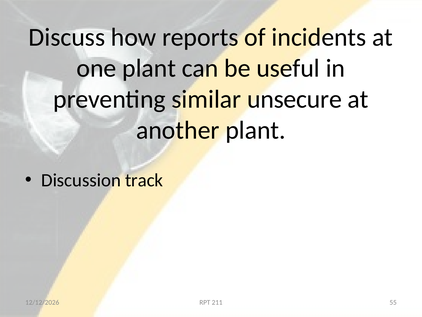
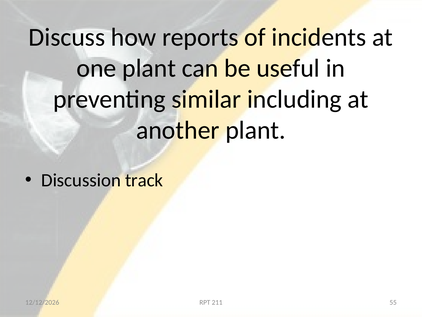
unsecure: unsecure -> including
